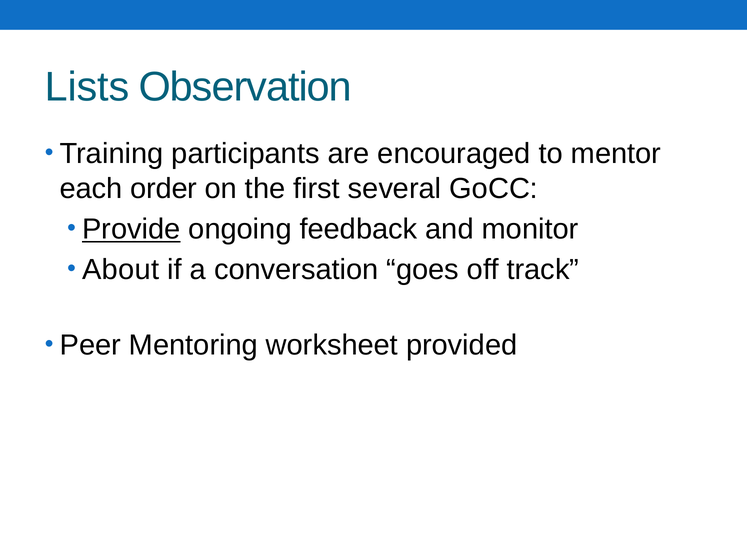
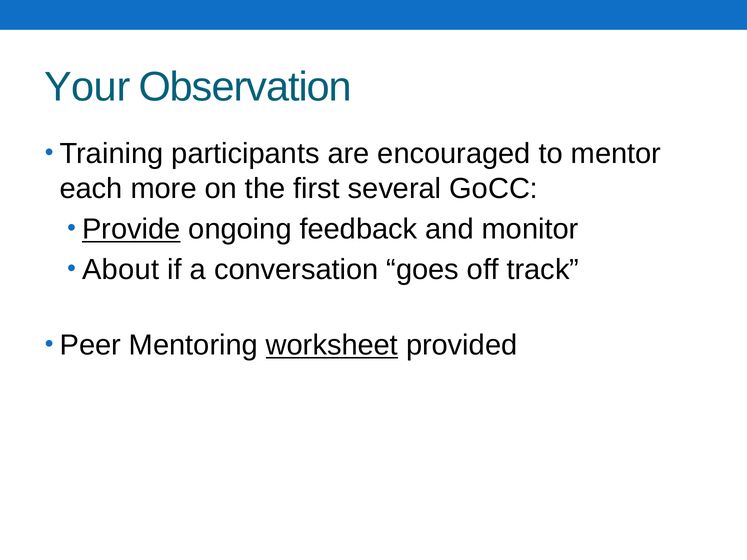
Lists: Lists -> Your
order: order -> more
worksheet underline: none -> present
